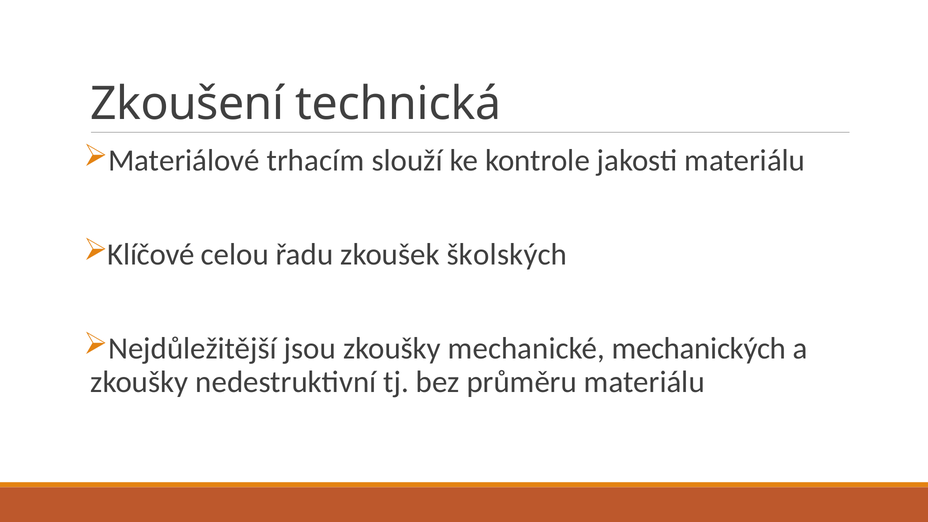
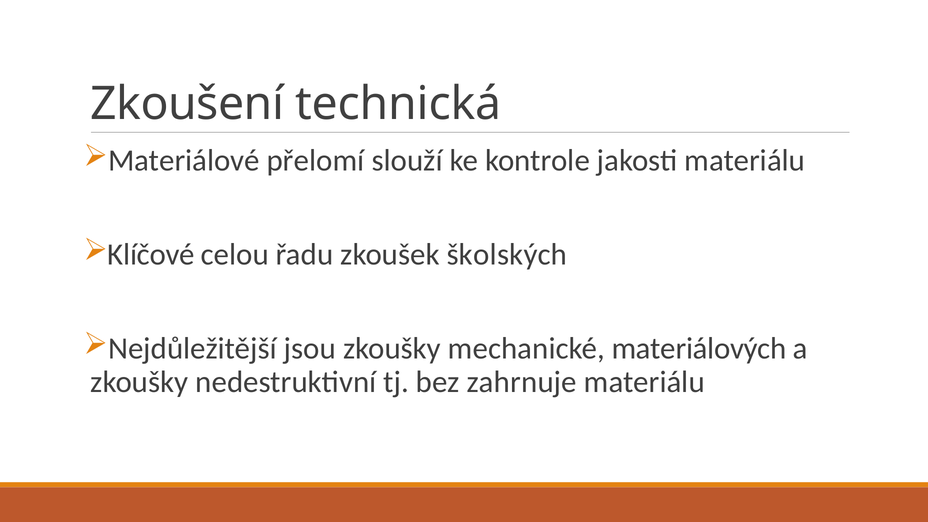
trhacím: trhacím -> přelomí
mechanických: mechanických -> materiálových
průměru: průměru -> zahrnuje
